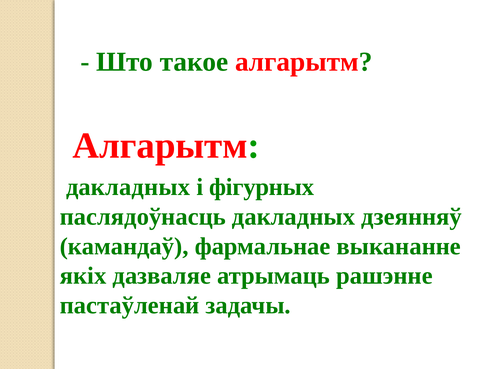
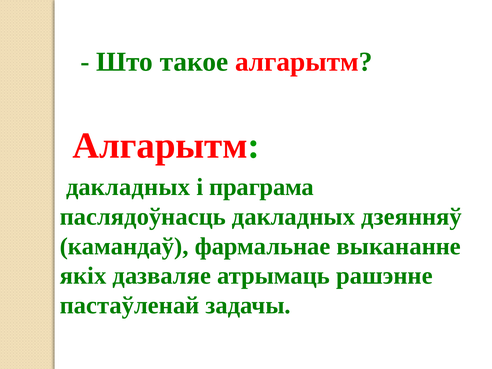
фігурных: фігурных -> праграма
